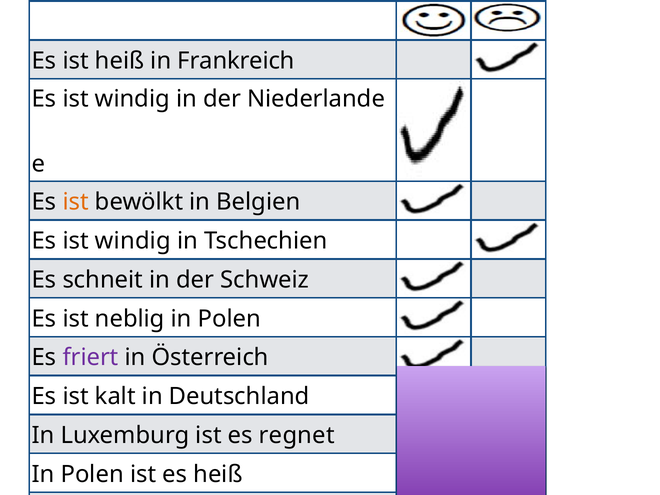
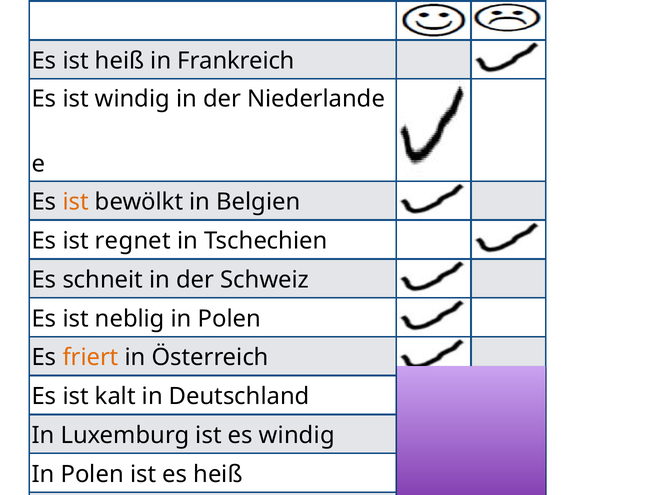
windig at (133, 241): windig -> regnet
friert colour: purple -> orange
es regnet: regnet -> windig
